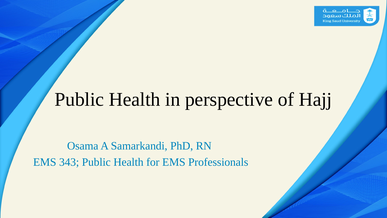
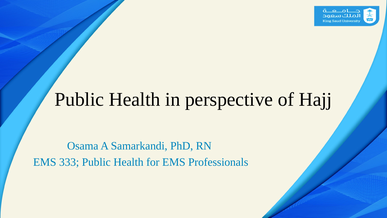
343: 343 -> 333
